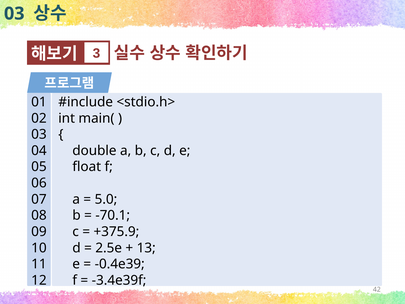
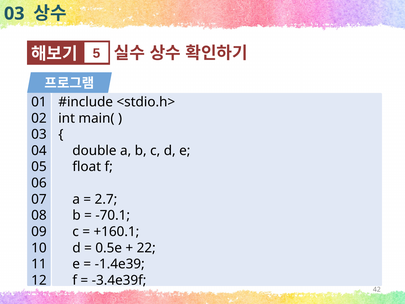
3: 3 -> 5
5.0: 5.0 -> 2.7
+375.9: +375.9 -> +160.1
2.5e: 2.5e -> 0.5e
13: 13 -> 22
-0.4e39: -0.4e39 -> -1.4e39
